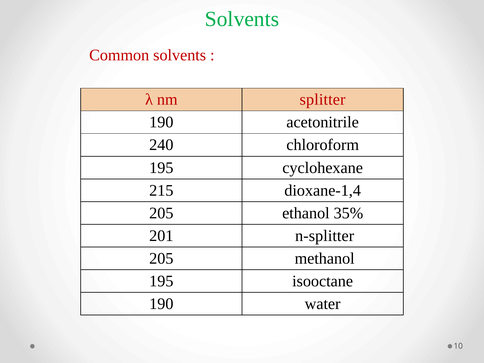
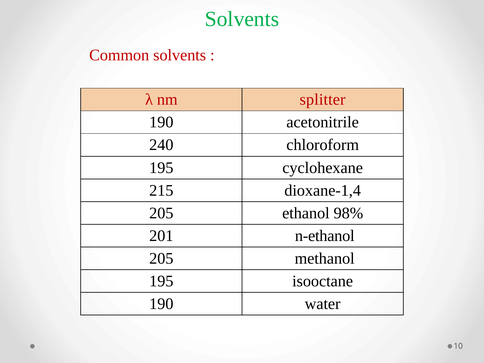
35%: 35% -> 98%
n-splitter: n-splitter -> n-ethanol
